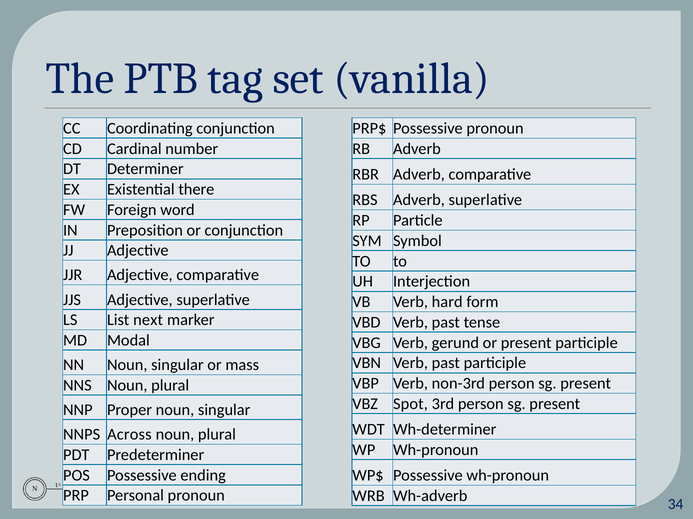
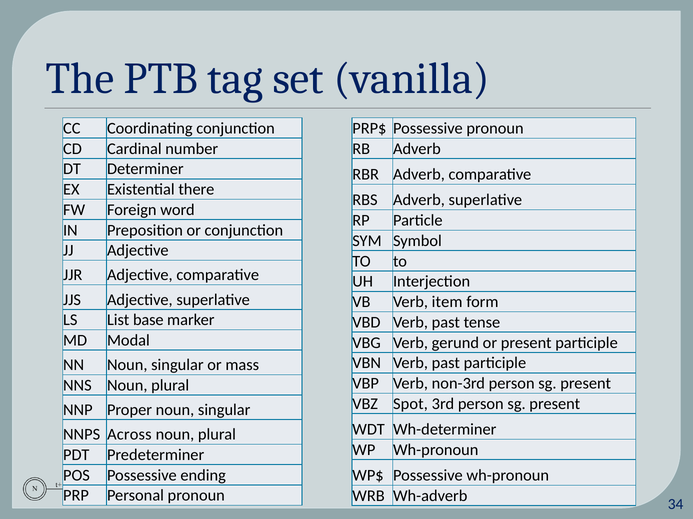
hard: hard -> item
next: next -> base
